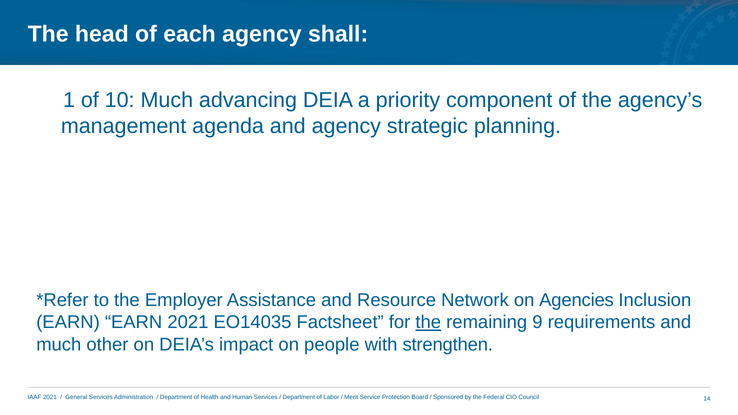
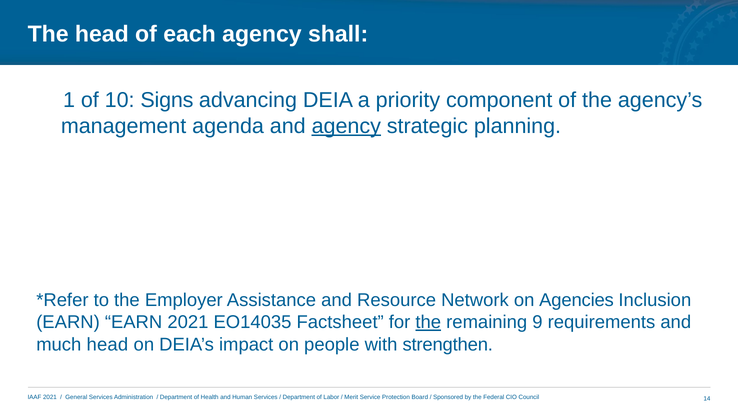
10 Much: Much -> Signs
agency at (346, 126) underline: none -> present
much other: other -> head
